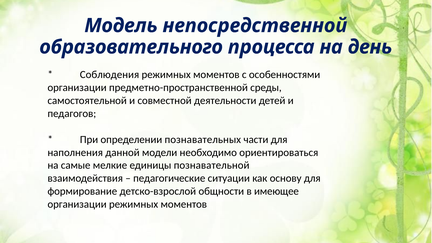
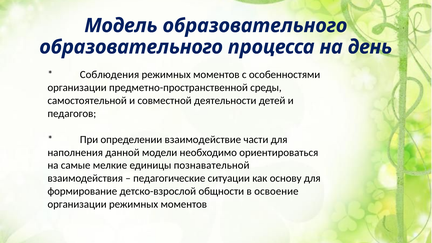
Модель непосредственной: непосредственной -> образовательного
познавательных: познавательных -> взаимодействие
имеющее: имеющее -> освоение
